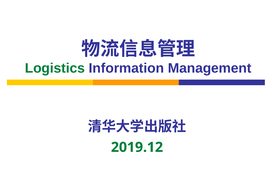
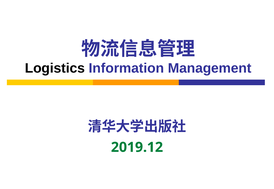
Logistics colour: green -> black
